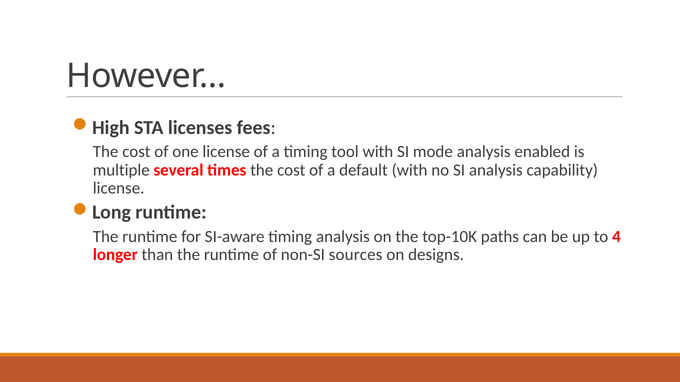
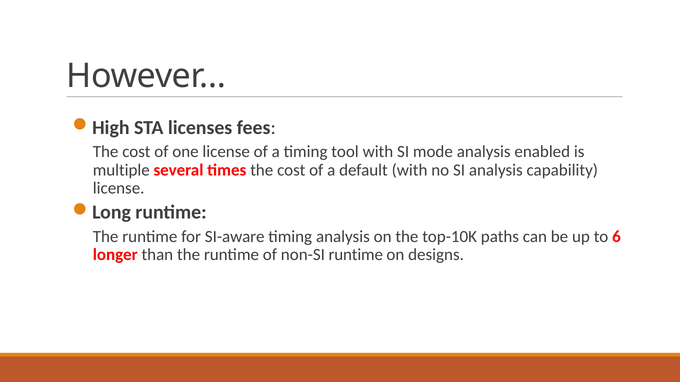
4: 4 -> 6
non-SI sources: sources -> runtime
